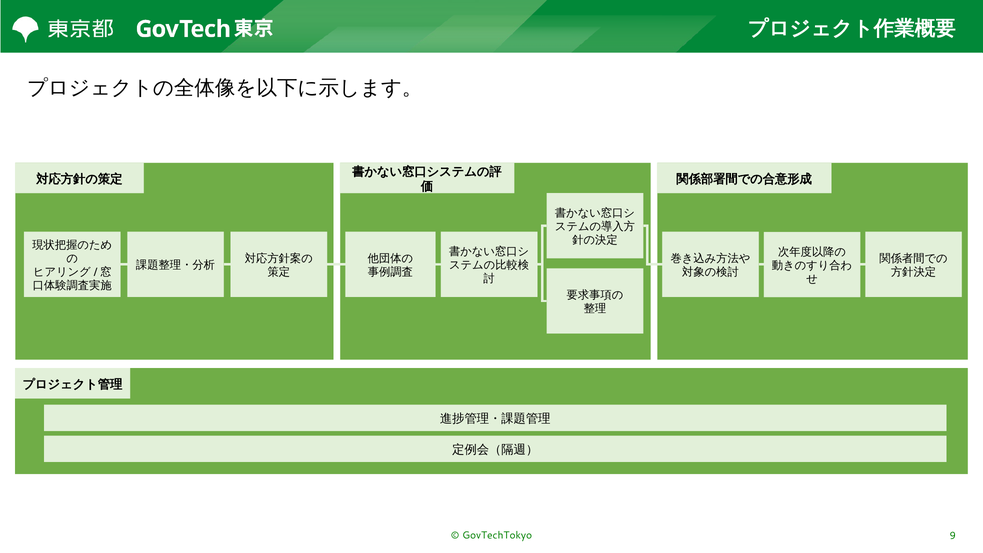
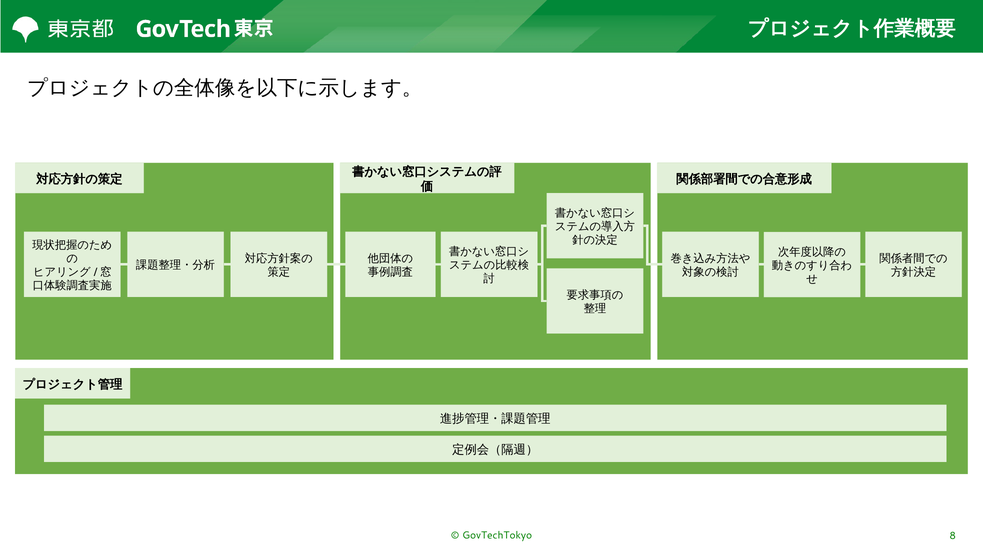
9: 9 -> 8
